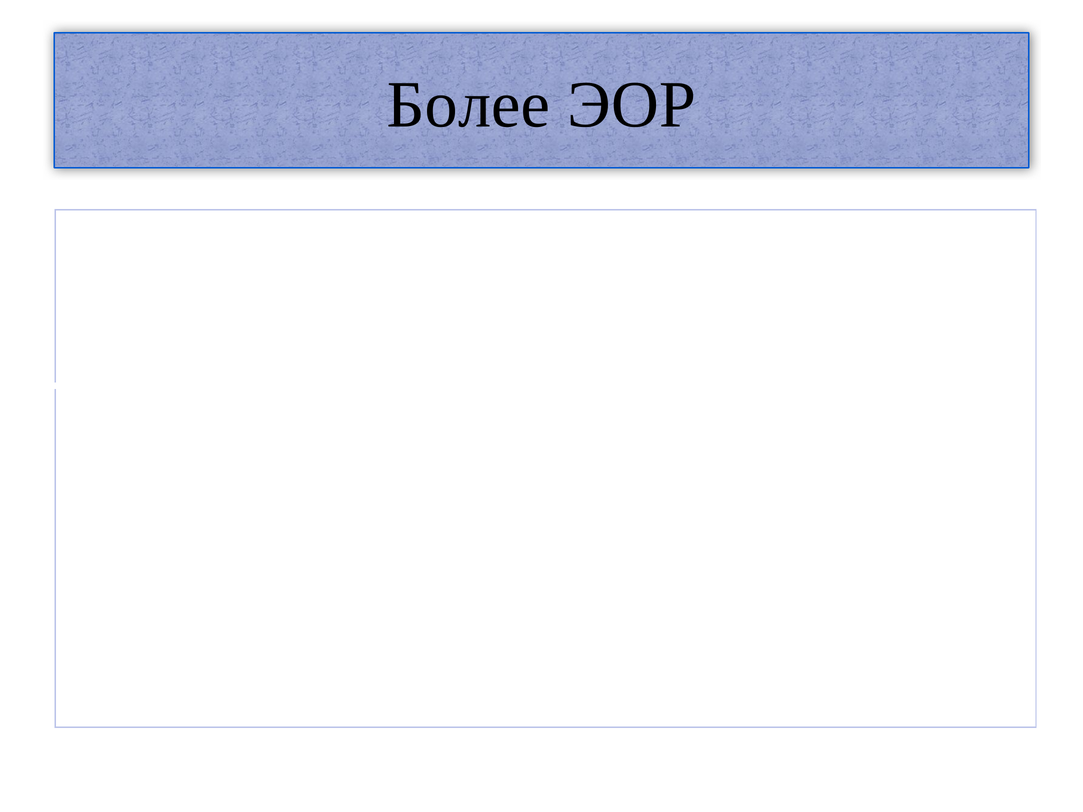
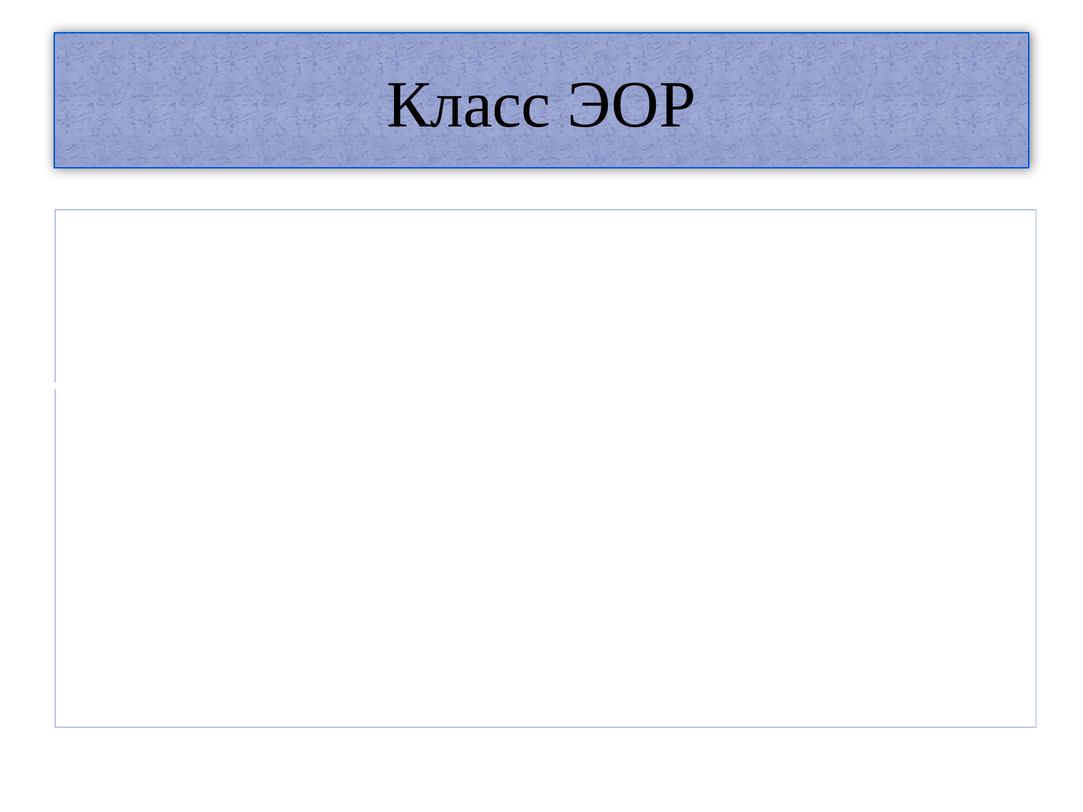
Более: Более -> Класс
